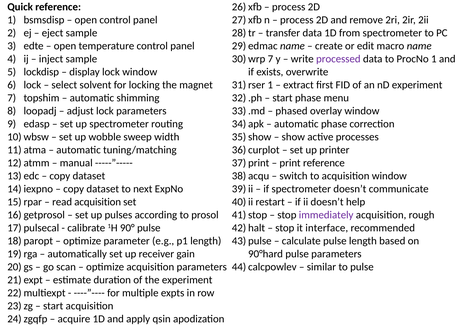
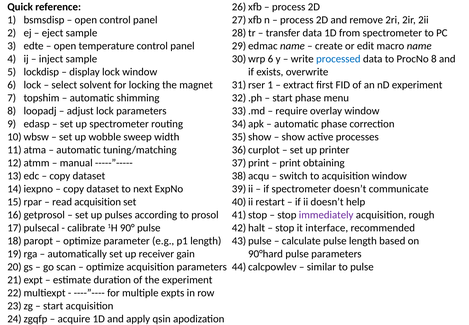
7 at (270, 59): 7 -> 6
processed colour: purple -> blue
ProcNo 1: 1 -> 8
phased: phased -> require
print reference: reference -> obtaining
